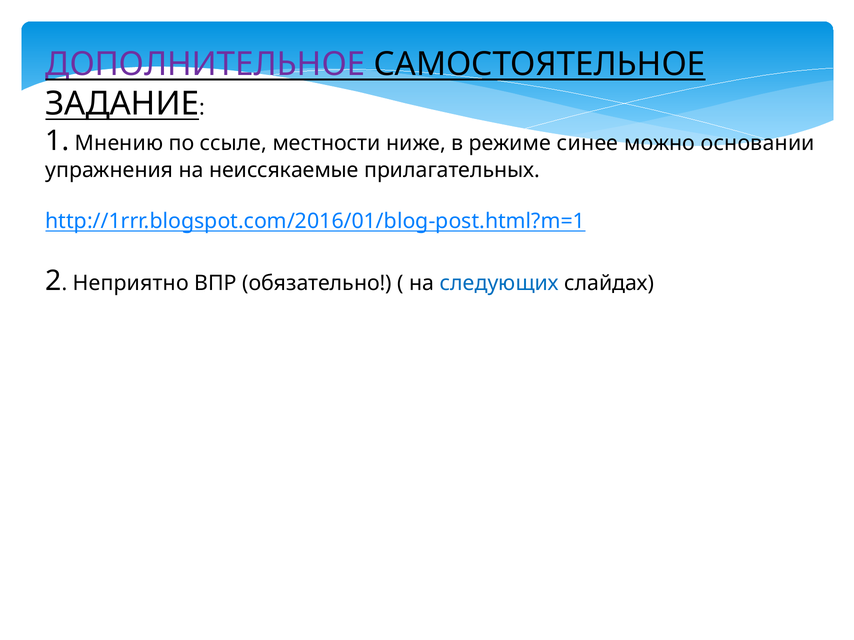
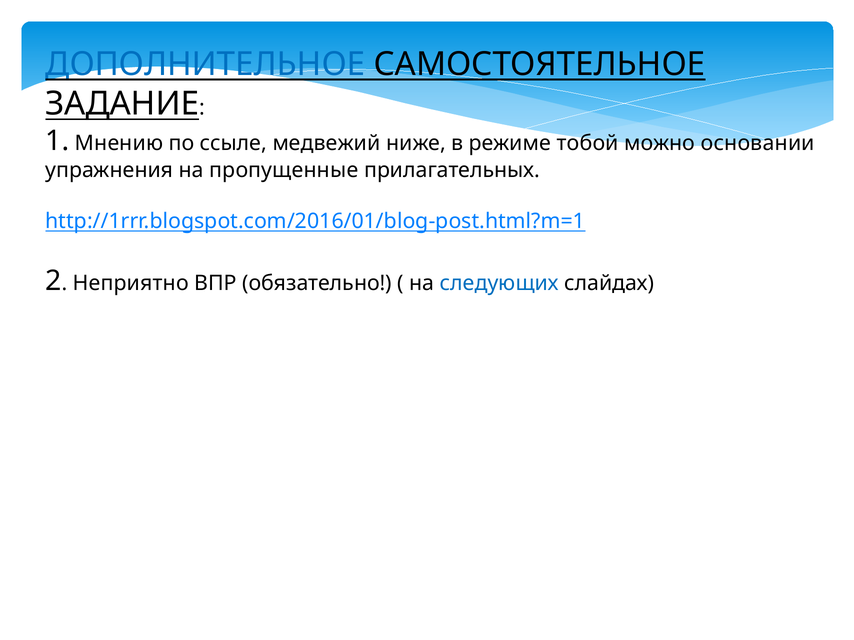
ДОПОЛНИТЕЛЬНОЕ colour: purple -> blue
местности: местности -> медвежий
синее: синее -> тобой
неиссякаемые: неиссякаемые -> пропущенные
